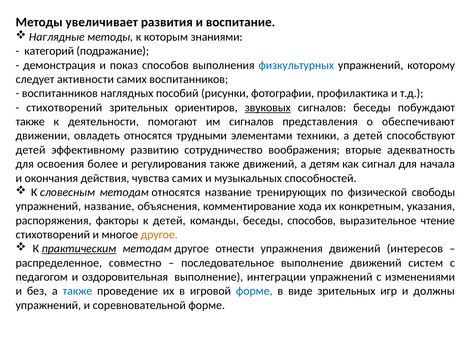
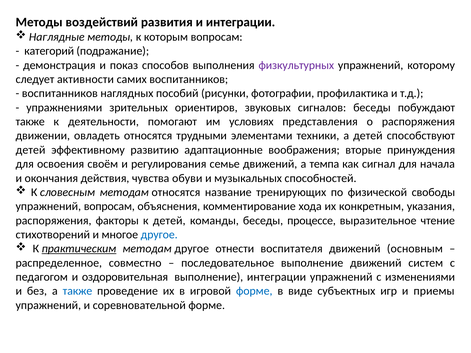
увеличивает: увеличивает -> воздействий
и воспитание: воспитание -> интеграции
которым знаниями: знаниями -> вопросам
физкультурных colour: blue -> purple
стихотворений at (64, 108): стихотворений -> упражнениями
звуковых underline: present -> none
им сигналов: сигналов -> условиях
о обеспечивают: обеспечивают -> распоряжения
сотрудничество: сотрудничество -> адаптационные
адекватность: адекватность -> принуждения
более: более -> своём
регулирования также: также -> семье
детям: детям -> темпа
чувства самих: самих -> обуви
упражнений название: название -> вопросам
беседы способов: способов -> процессе
другое at (159, 235) colour: orange -> blue
упражнения: упражнения -> воспитателя
интересов: интересов -> основным
виде зрительных: зрительных -> субъектных
должны: должны -> приемы
